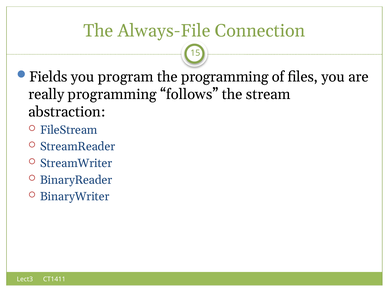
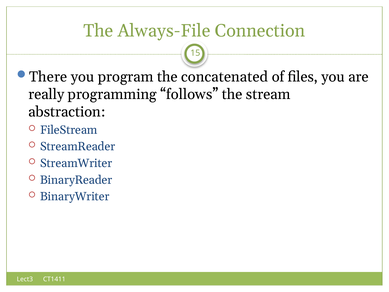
Fields: Fields -> There
the programming: programming -> concatenated
